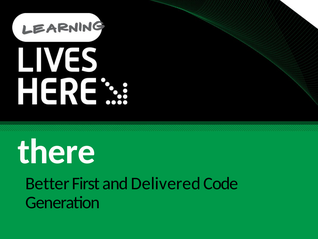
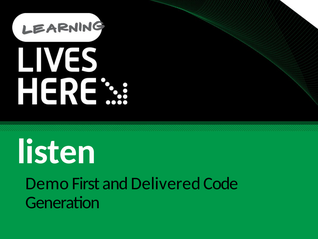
there: there -> listen
Better: Better -> Demo
